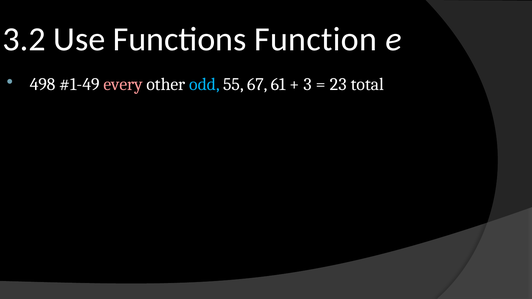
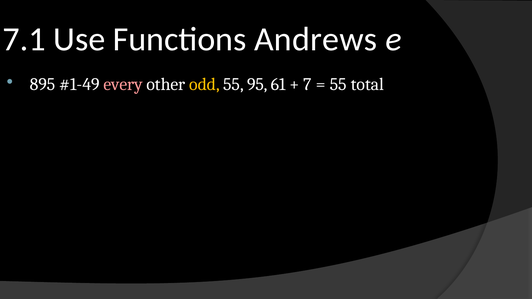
3.2: 3.2 -> 7.1
Function: Function -> Andrews
498: 498 -> 895
odd colour: light blue -> yellow
67: 67 -> 95
3: 3 -> 7
23 at (338, 84): 23 -> 55
